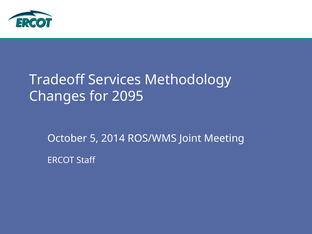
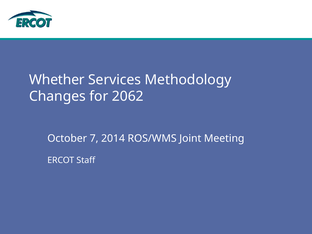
Tradeoff: Tradeoff -> Whether
2095: 2095 -> 2062
5: 5 -> 7
